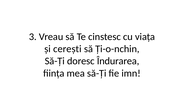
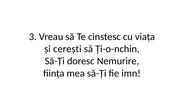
Îndurarea: Îndurarea -> Nemurire
